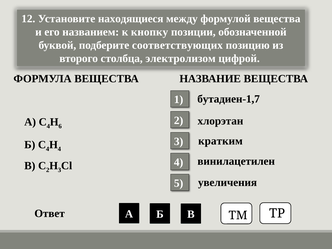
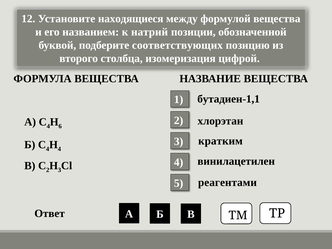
кнопку: кнопку -> натрий
электролизом: электролизом -> изомеризация
бутадиен-1,7: бутадиен-1,7 -> бутадиен-1,1
увеличения: увеличения -> реагентами
